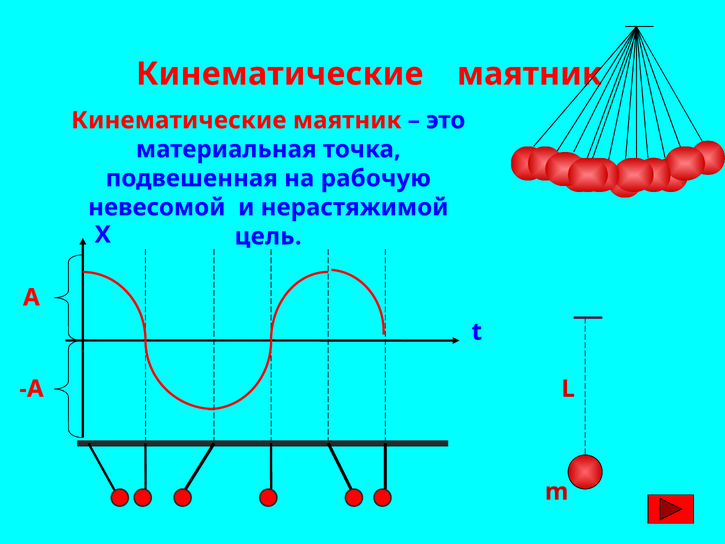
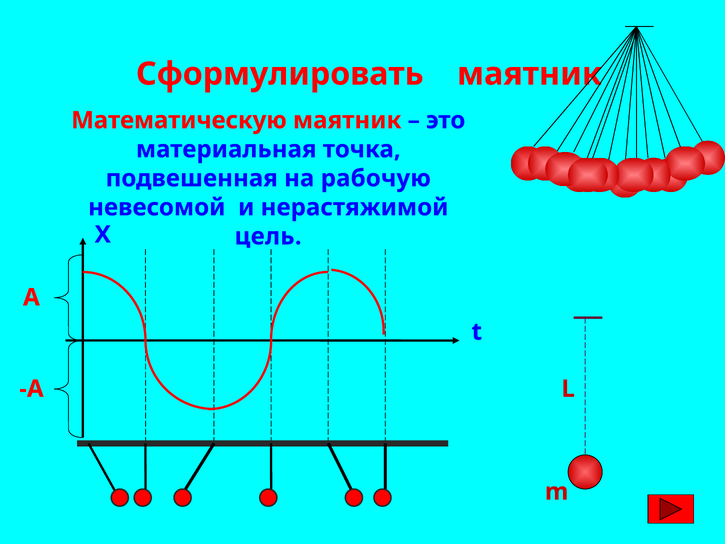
Кинематические at (280, 74): Кинематические -> Сформулировать
Кинематические at (179, 120): Кинематические -> Математическую
